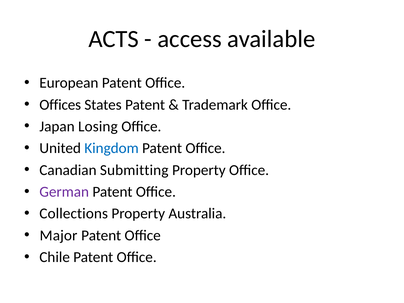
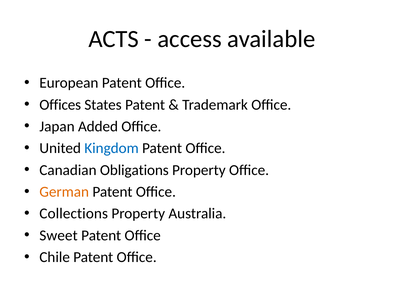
Losing: Losing -> Added
Submitting: Submitting -> Obligations
German colour: purple -> orange
Major: Major -> Sweet
